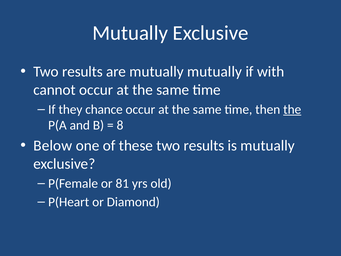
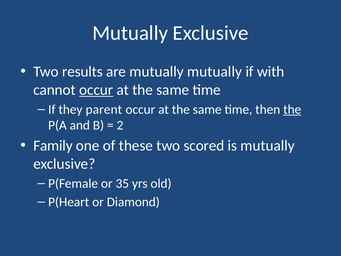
occur at (96, 90) underline: none -> present
chance: chance -> parent
8: 8 -> 2
Below: Below -> Family
these two results: results -> scored
81: 81 -> 35
